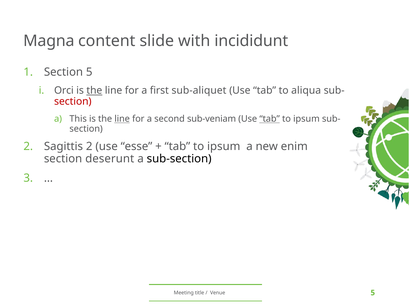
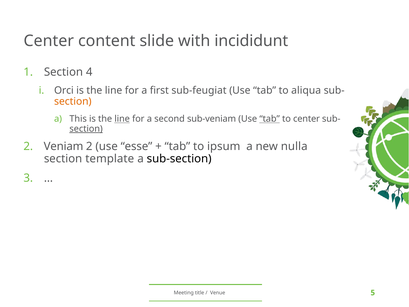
Magna at (49, 41): Magna -> Center
Section 5: 5 -> 4
the at (94, 90) underline: present -> none
sub-aliquet: sub-aliquet -> sub-feugiat
section at (73, 102) colour: red -> orange
ipsum at (306, 119): ipsum -> center
section at (86, 129) underline: none -> present
Sagittis: Sagittis -> Veniam
enim: enim -> nulla
deserunt: deserunt -> template
